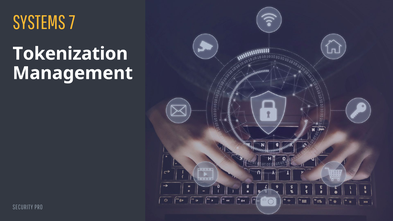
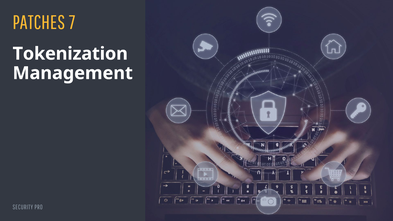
SYSTEMS: SYSTEMS -> PATCHES
